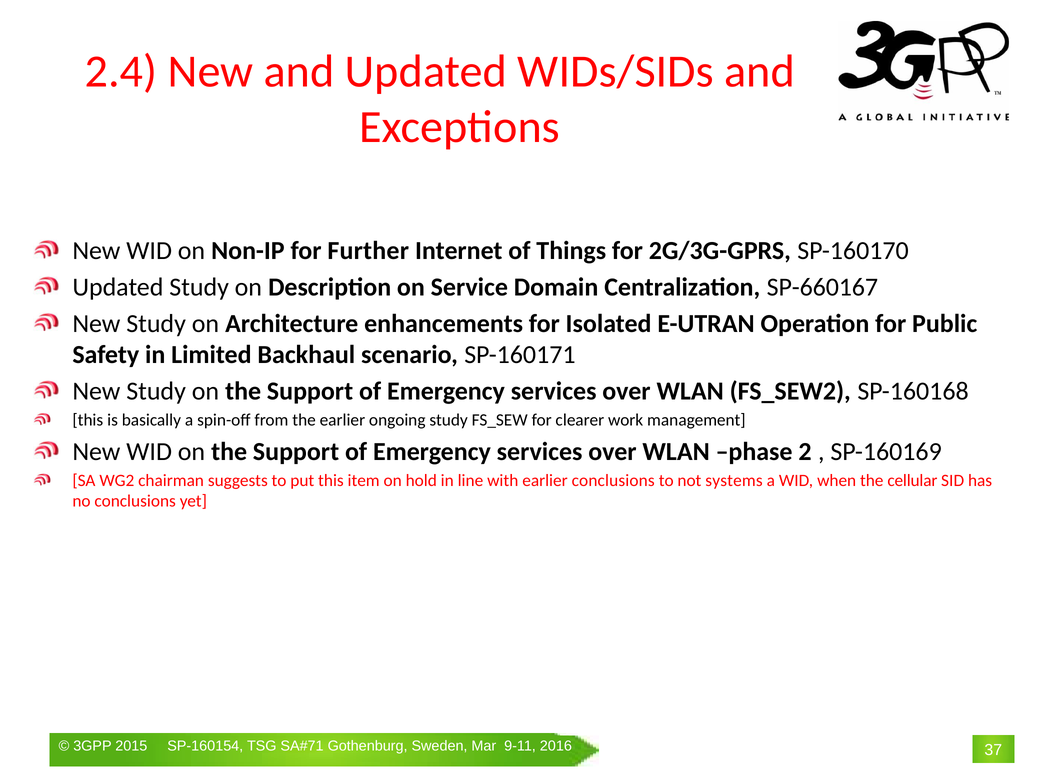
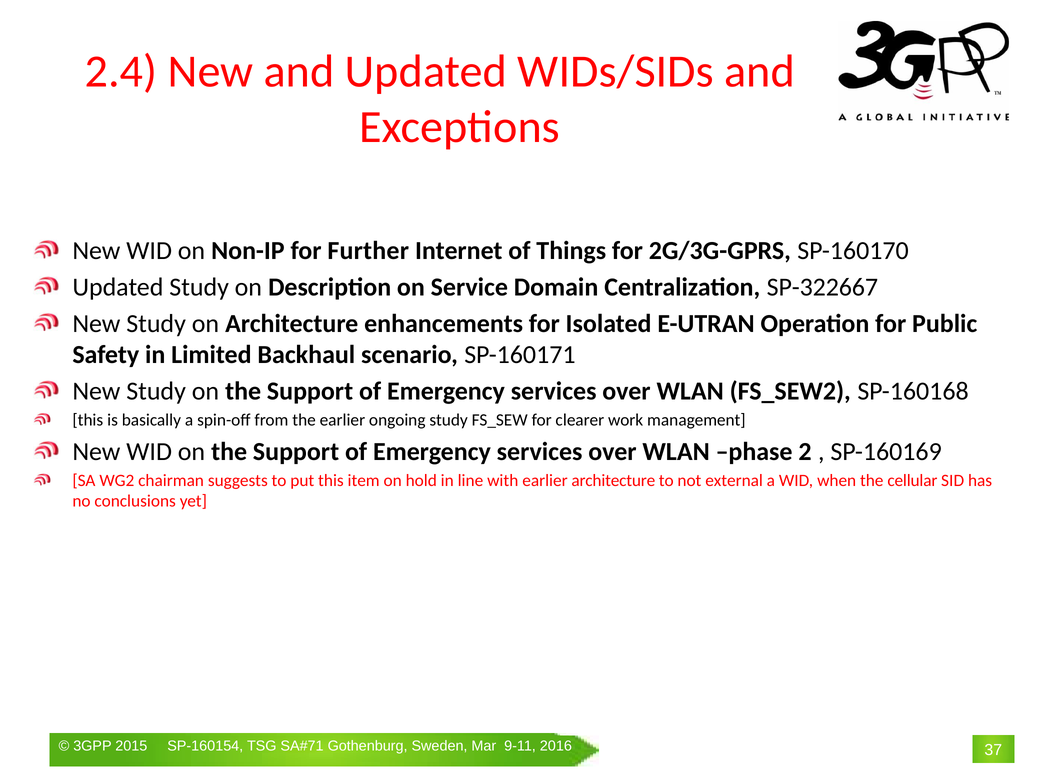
SP-660167: SP-660167 -> SP-322667
earlier conclusions: conclusions -> architecture
systems: systems -> external
